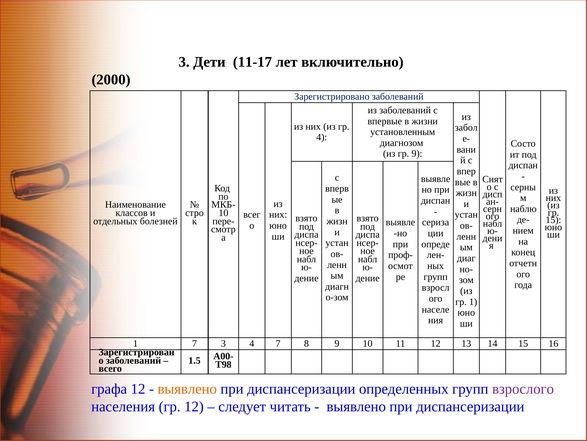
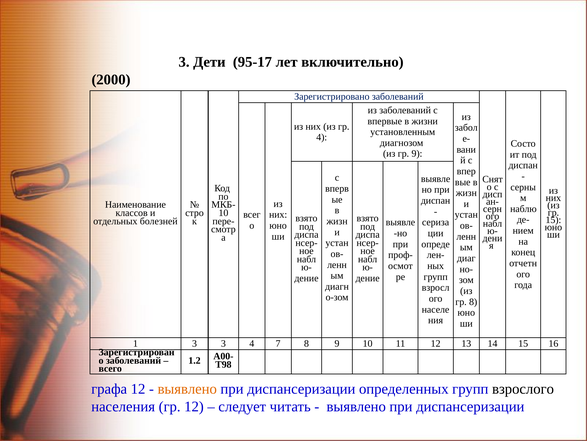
11-17: 11-17 -> 95-17
гр 1: 1 -> 8
1 7: 7 -> 3
1.5: 1.5 -> 1.2
взрослого colour: purple -> black
